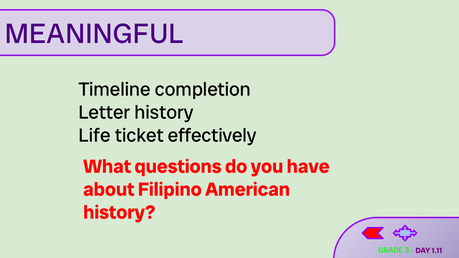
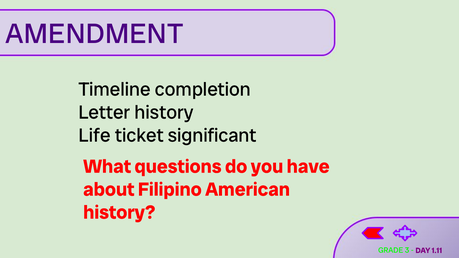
MEANINGFUL: MEANINGFUL -> AMENDMENT
effectively: effectively -> significant
